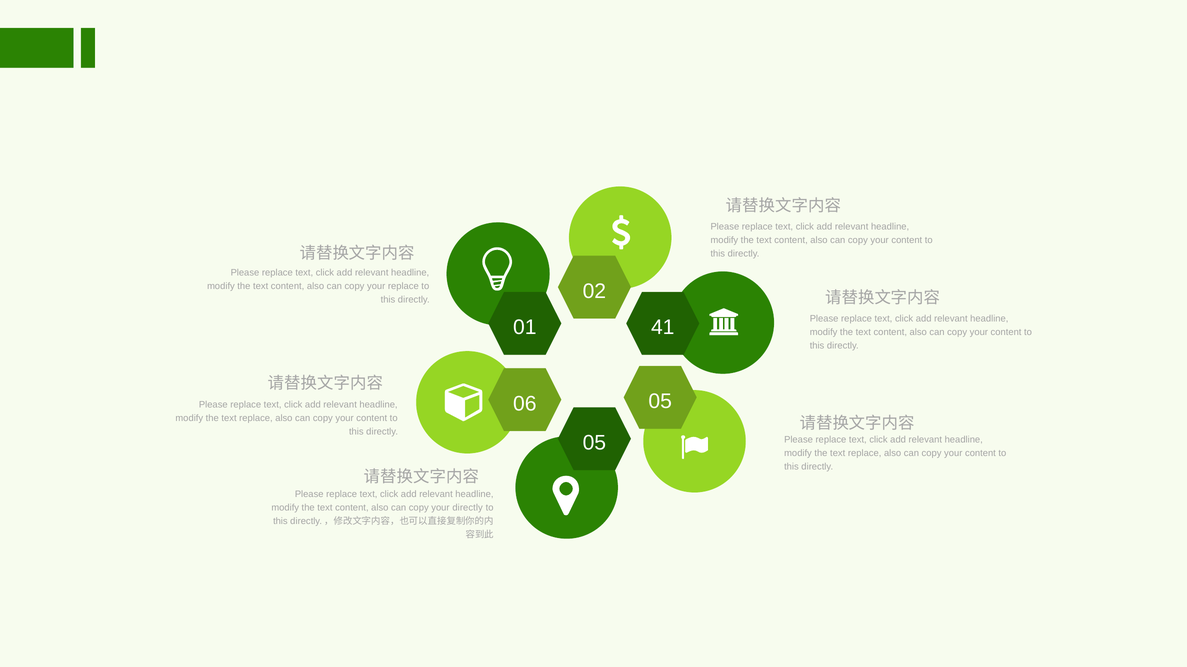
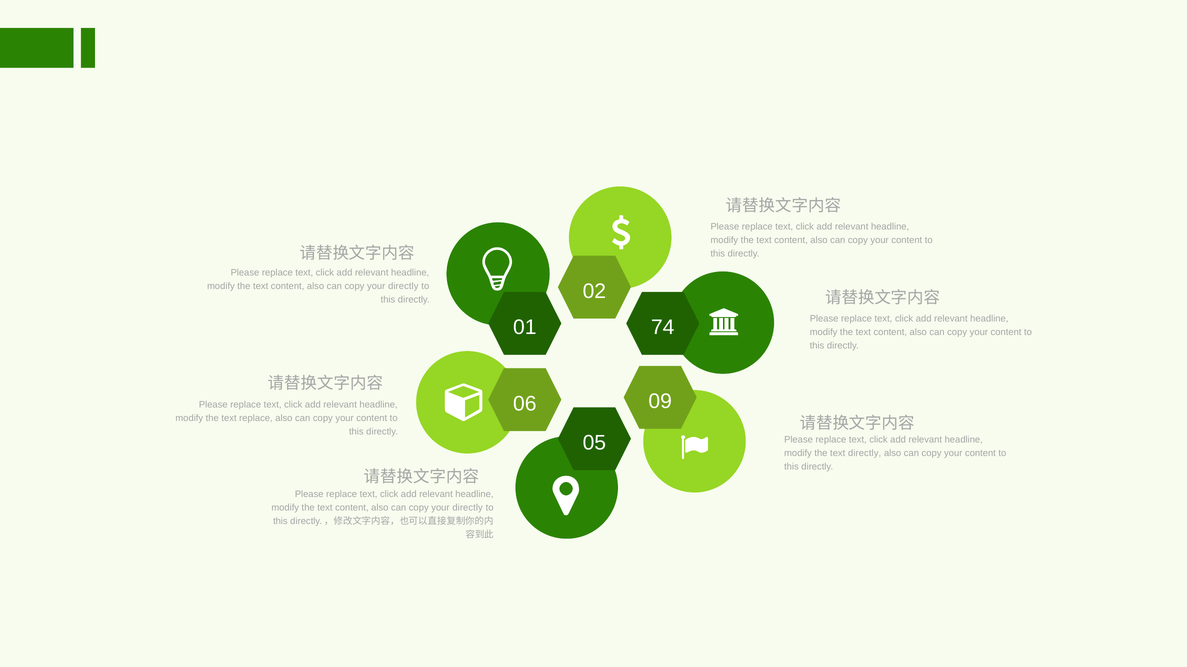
replace at (403, 286): replace -> directly
41: 41 -> 74
06 05: 05 -> 09
replace at (865, 453): replace -> directly
